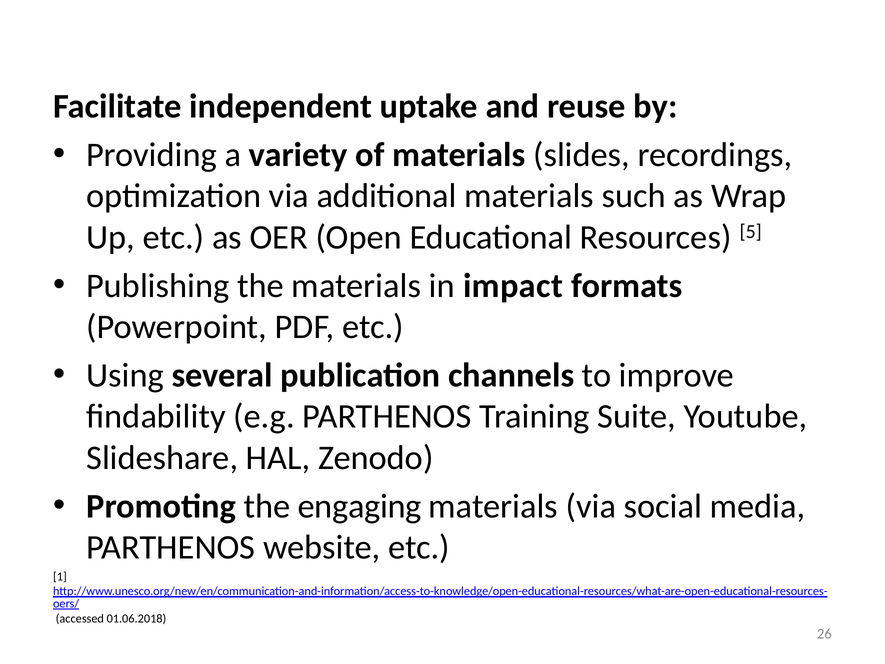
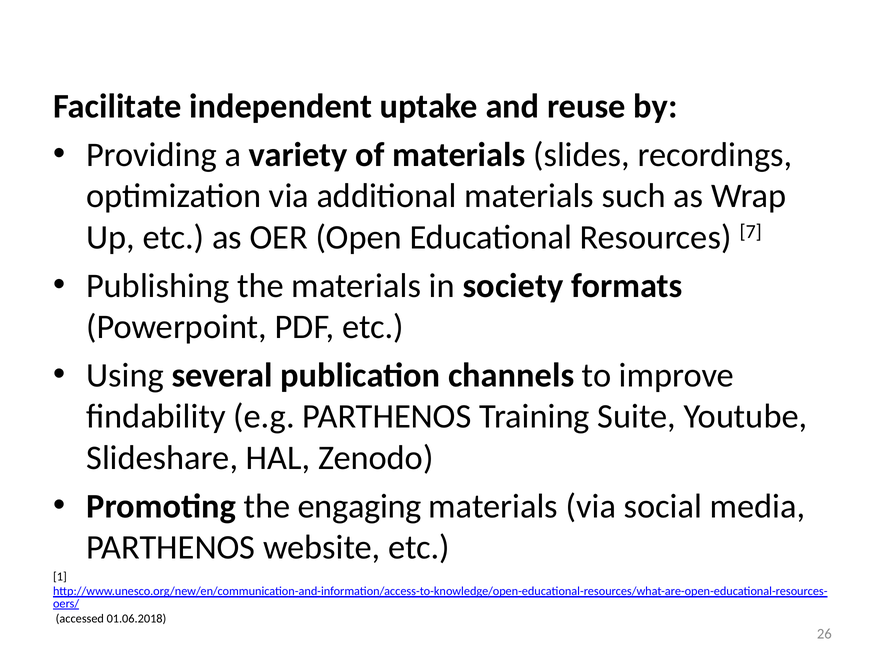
5: 5 -> 7
impact: impact -> society
